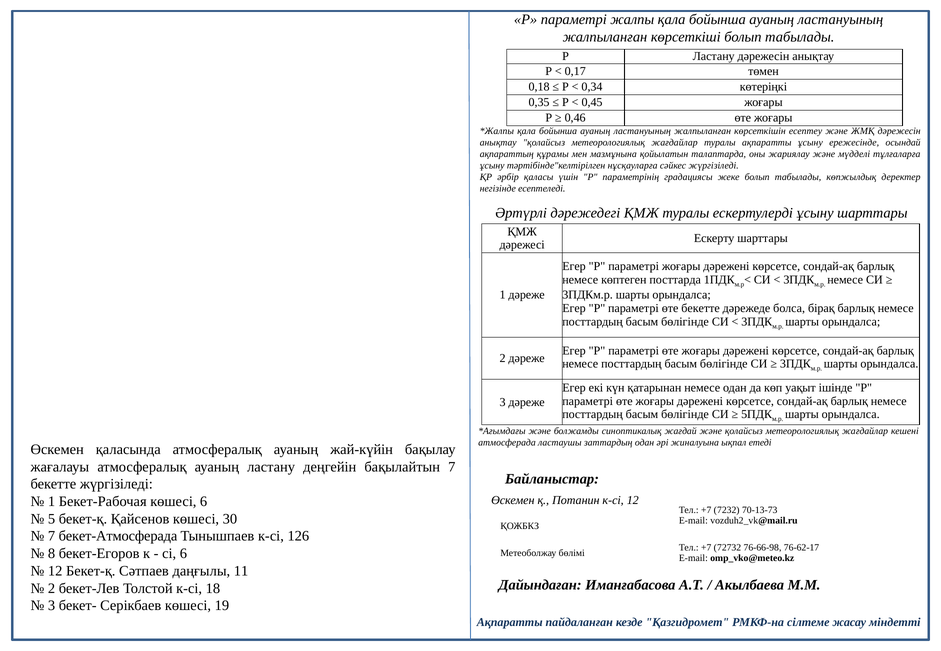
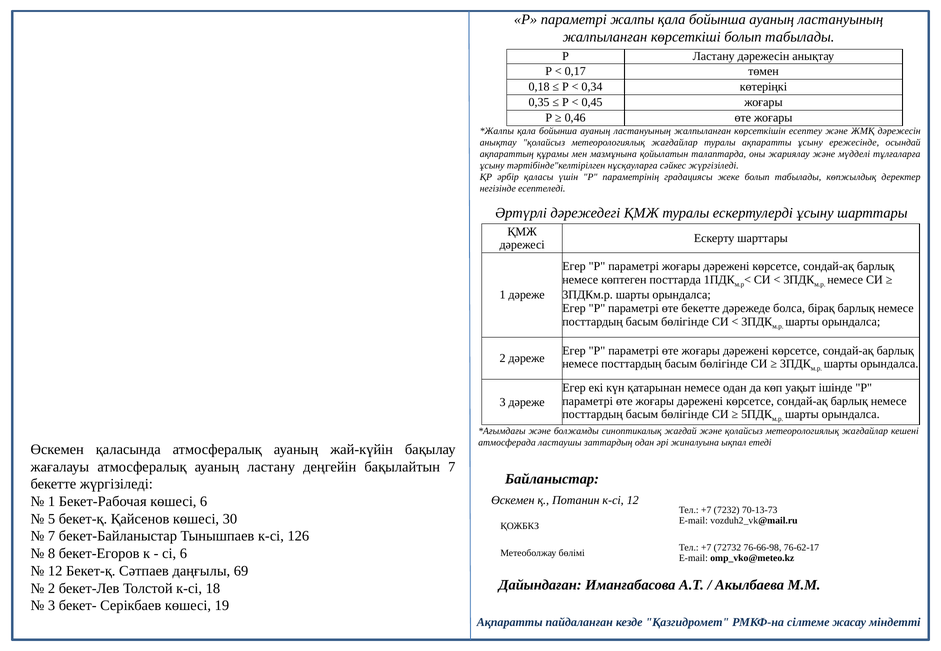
бекет-Атмосферада: бекет-Атмосферада -> бекет-Байланыстар
11: 11 -> 69
